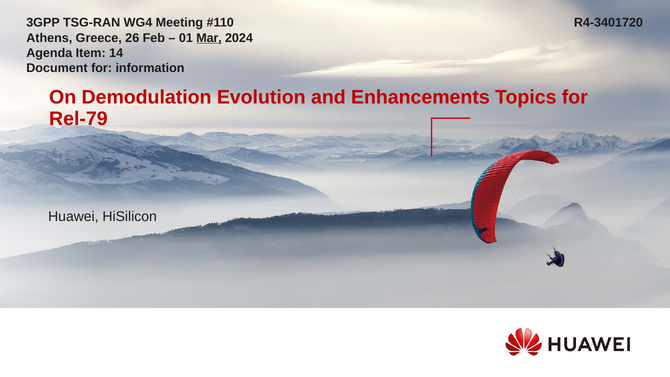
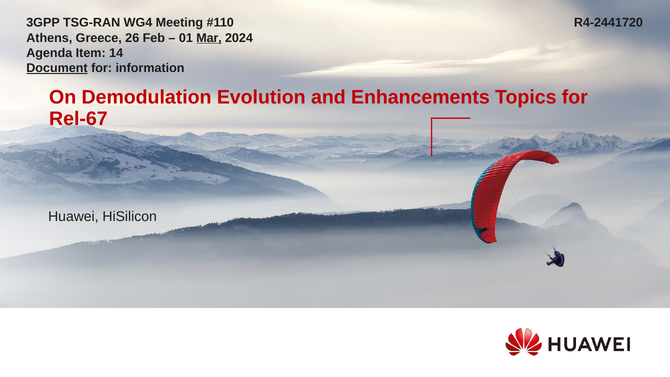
R4-3401720: R4-3401720 -> R4-2441720
Document underline: none -> present
Rel-79: Rel-79 -> Rel-67
